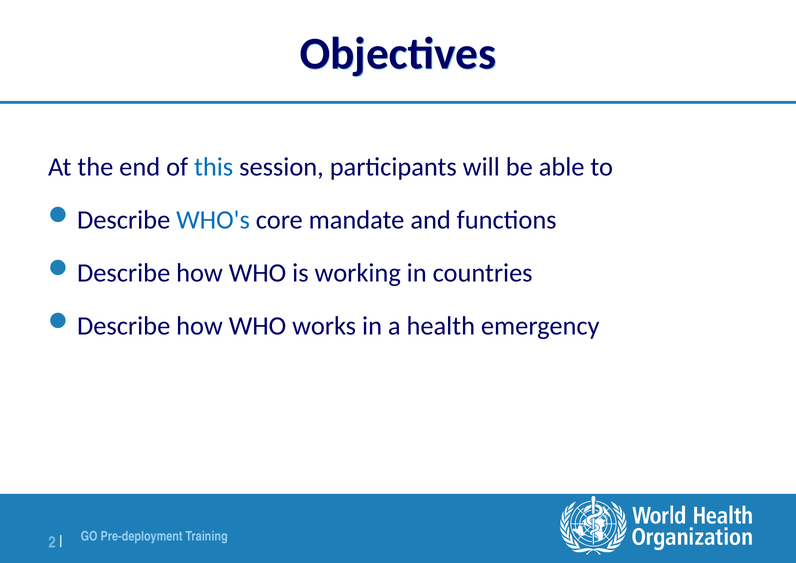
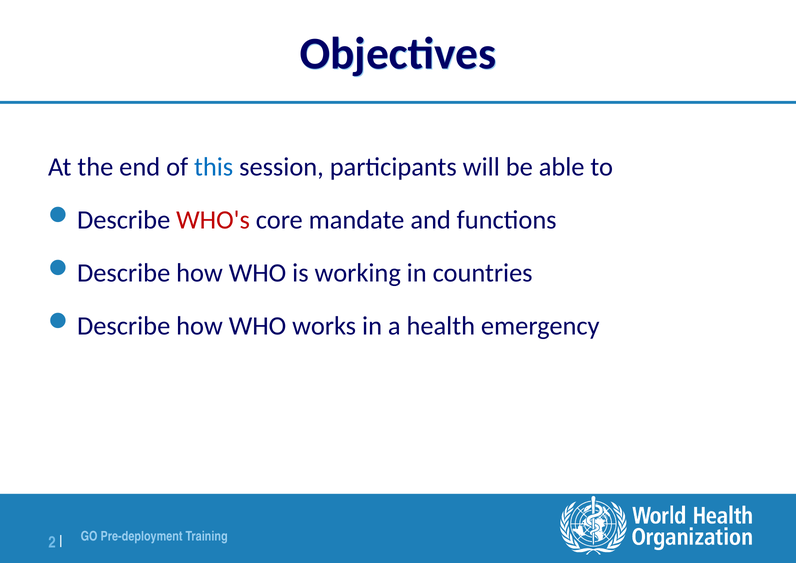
WHO's colour: blue -> red
